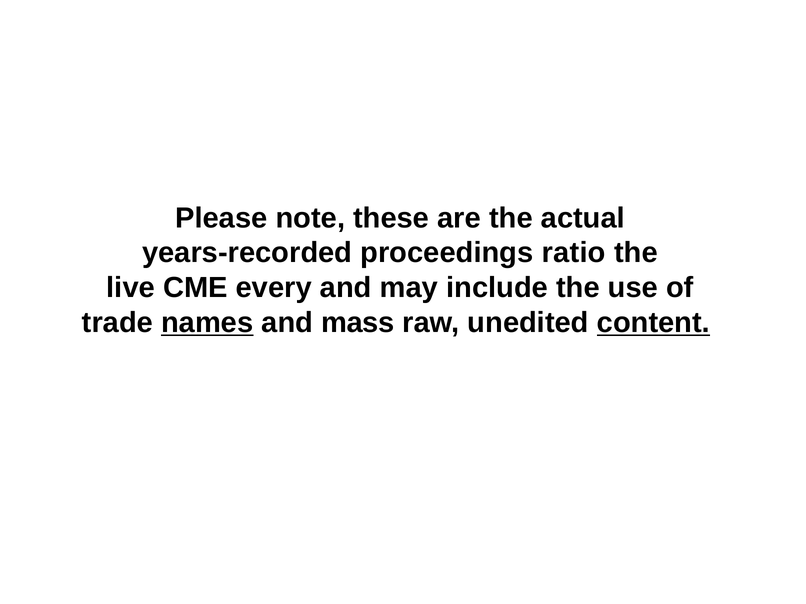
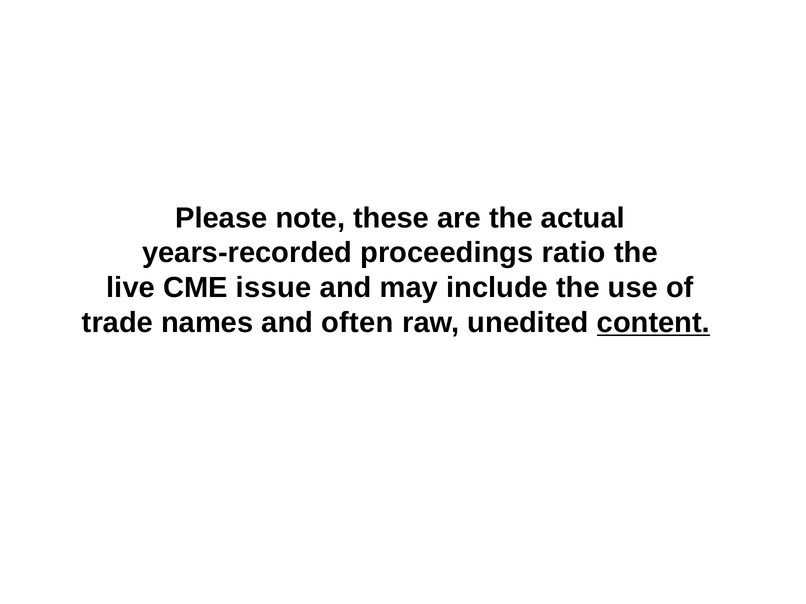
every: every -> issue
names underline: present -> none
mass: mass -> often
